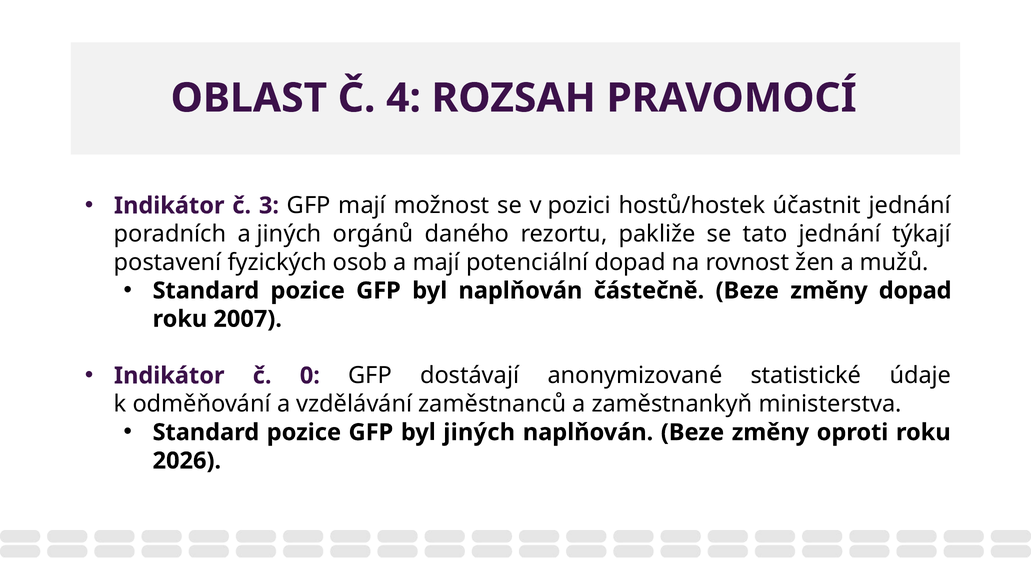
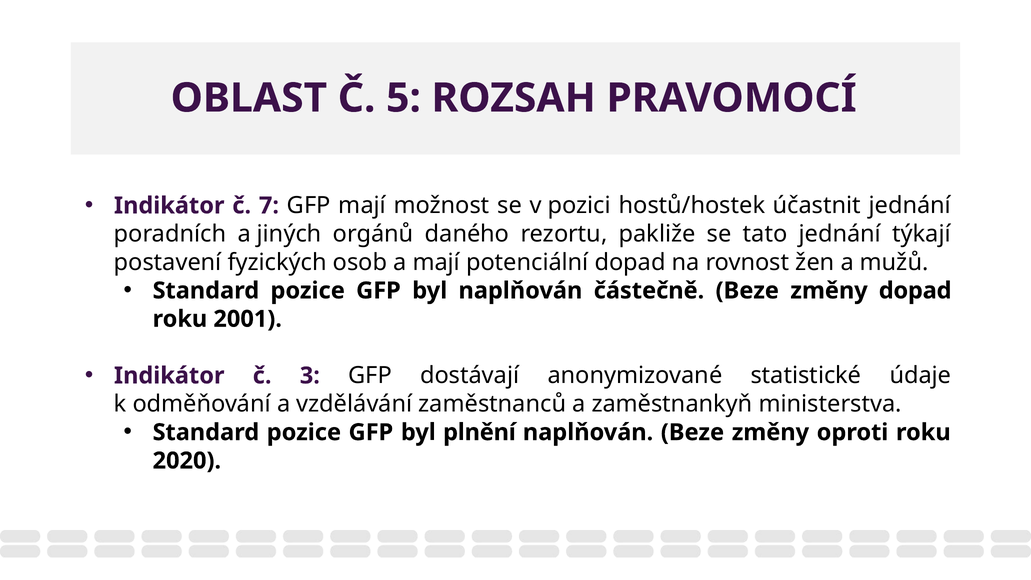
4: 4 -> 5
3: 3 -> 7
2007: 2007 -> 2001
0: 0 -> 3
byl jiných: jiných -> plnění
2026: 2026 -> 2020
